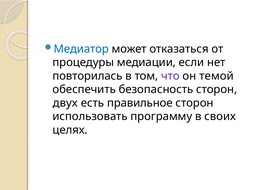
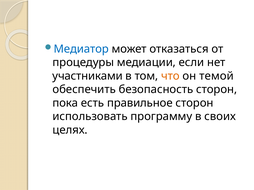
повторилась: повторилась -> участниками
что colour: purple -> orange
двух: двух -> пока
